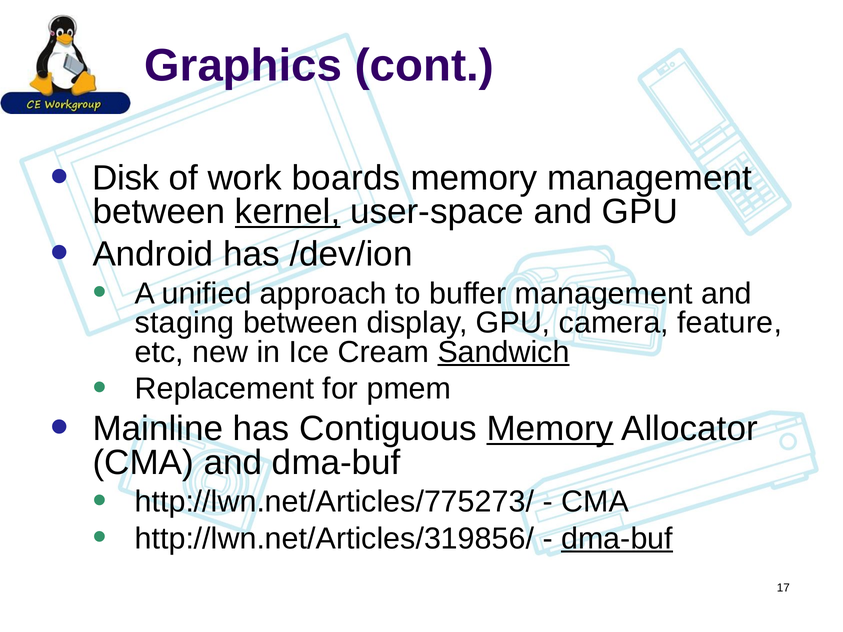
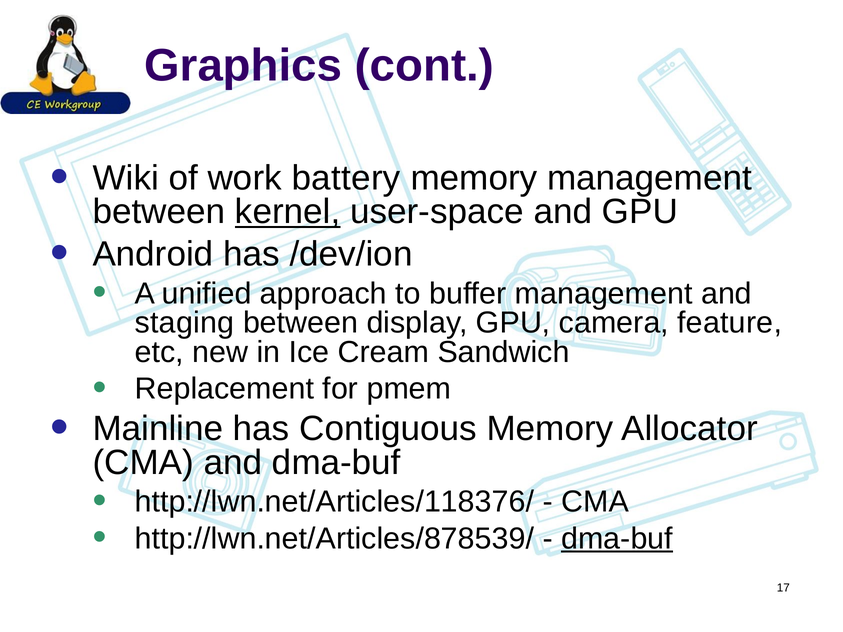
Disk: Disk -> Wiki
boards: boards -> battery
Sandwich underline: present -> none
Memory at (550, 429) underline: present -> none
http://lwn.net/Articles/775273/: http://lwn.net/Articles/775273/ -> http://lwn.net/Articles/118376/
http://lwn.net/Articles/319856/: http://lwn.net/Articles/319856/ -> http://lwn.net/Articles/878539/
